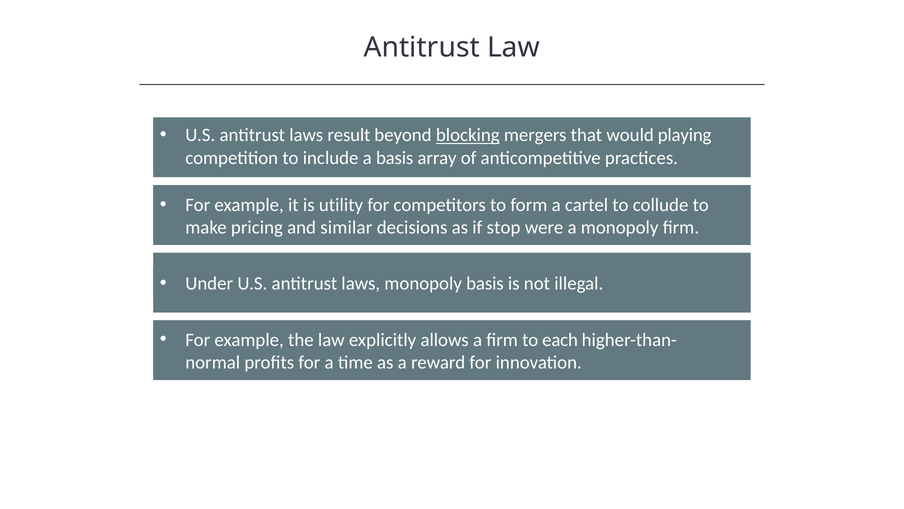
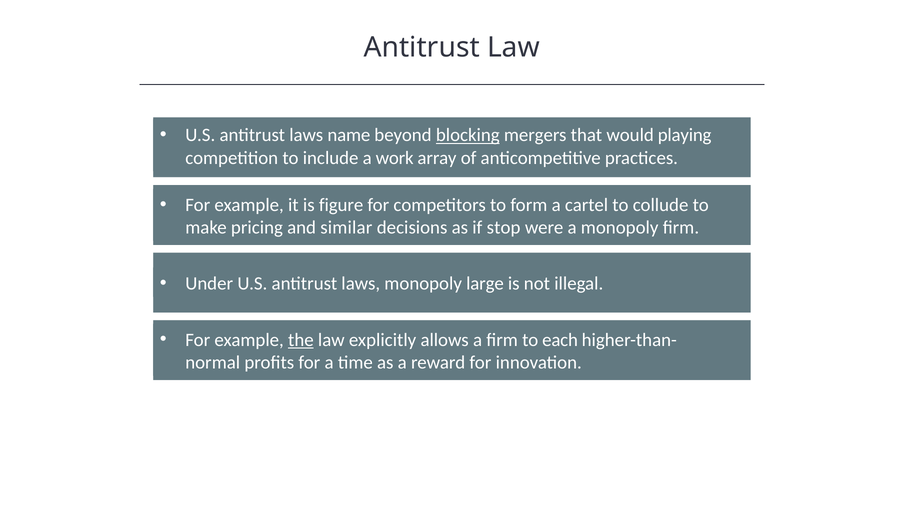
result: result -> name
a basis: basis -> work
utility: utility -> figure
monopoly basis: basis -> large
the underline: none -> present
